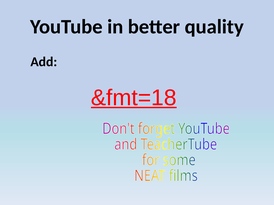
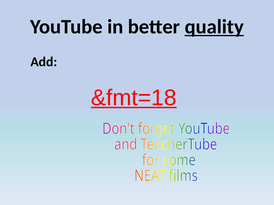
quality underline: none -> present
